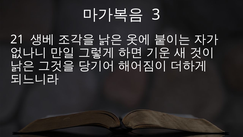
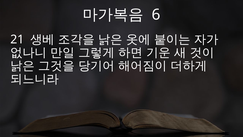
3: 3 -> 6
